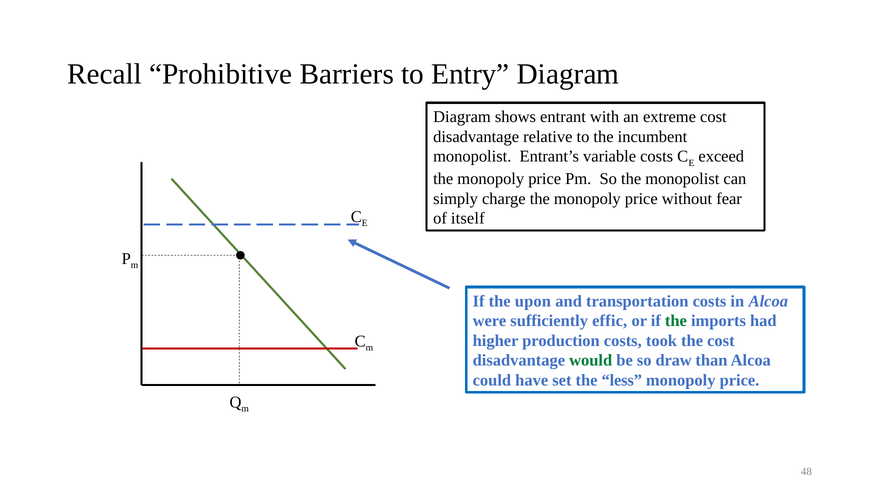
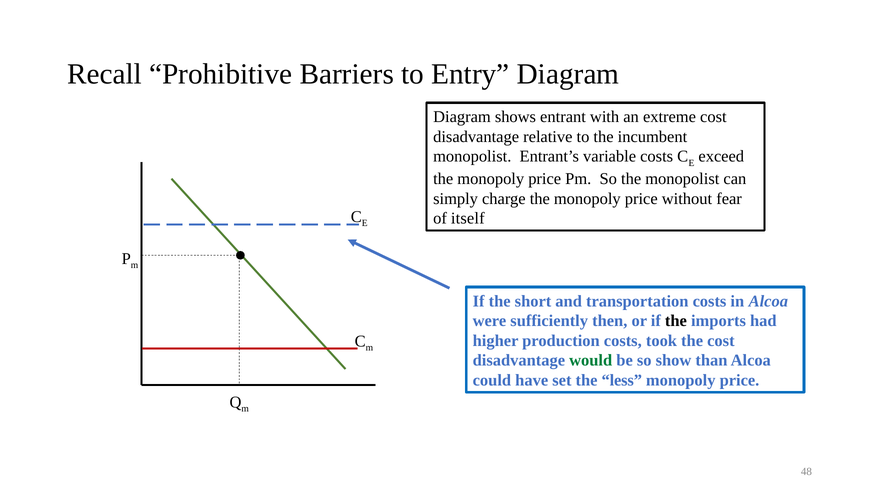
upon: upon -> short
effic: effic -> then
the at (676, 321) colour: green -> black
draw: draw -> show
